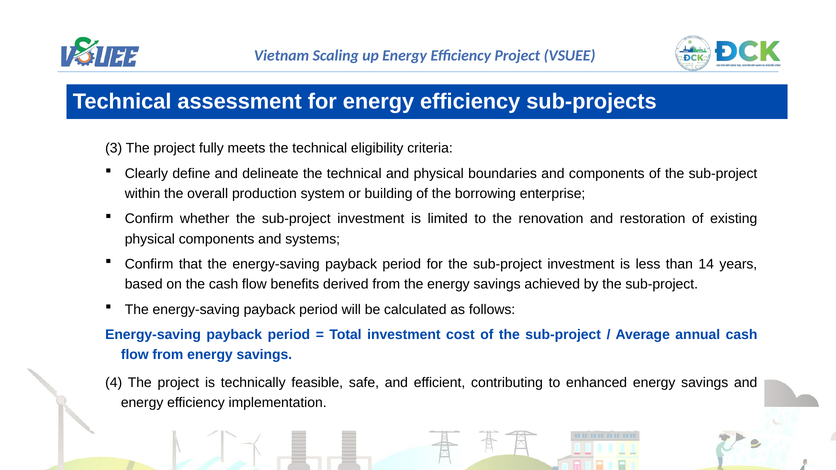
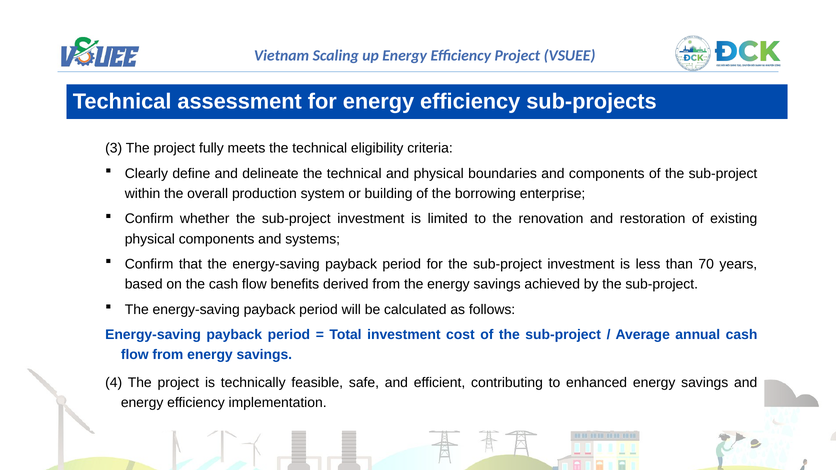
14: 14 -> 70
